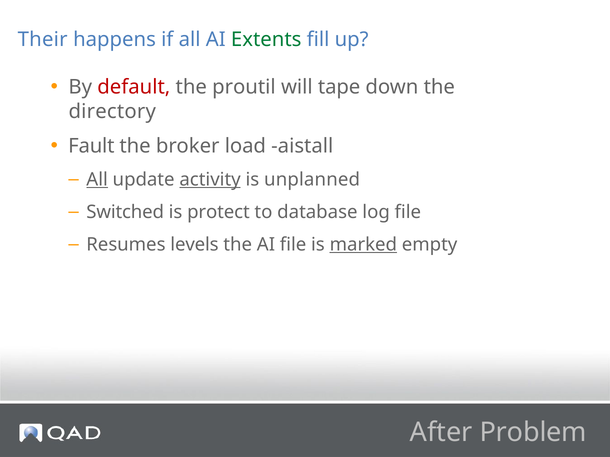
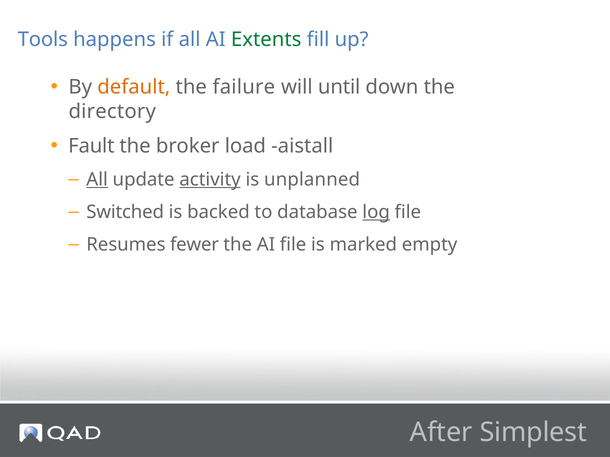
Their: Their -> Tools
default colour: red -> orange
proutil: proutil -> failure
tape: tape -> until
protect: protect -> backed
log underline: none -> present
levels: levels -> fewer
marked underline: present -> none
Problem: Problem -> Simplest
